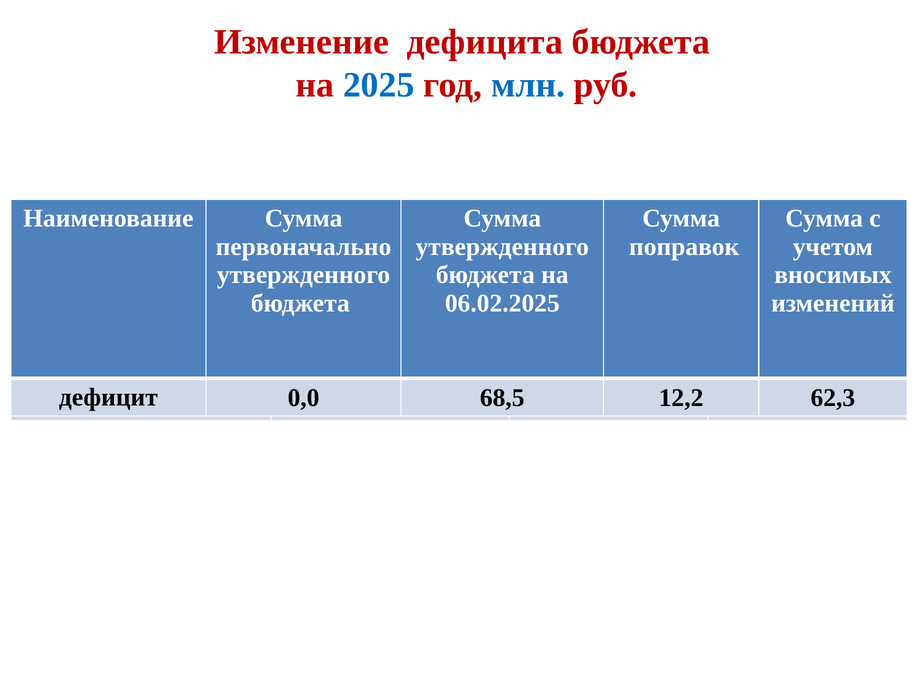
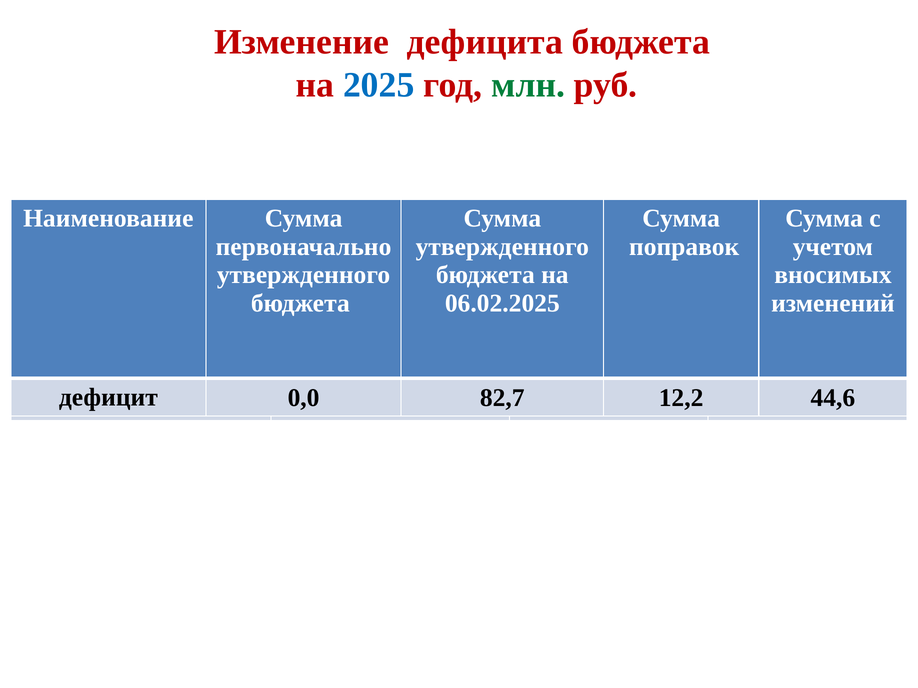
млн colour: blue -> green
68,5: 68,5 -> 82,7
62,3: 62,3 -> 44,6
